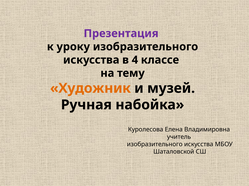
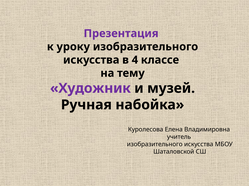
Художник colour: orange -> purple
